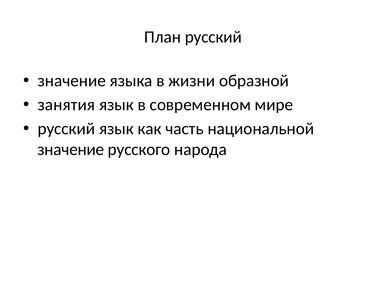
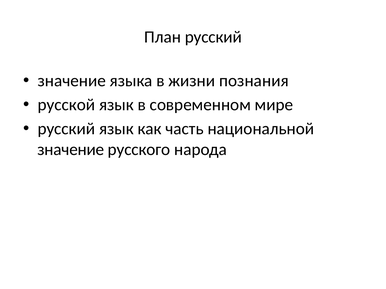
образной: образной -> познания
занятия: занятия -> русской
